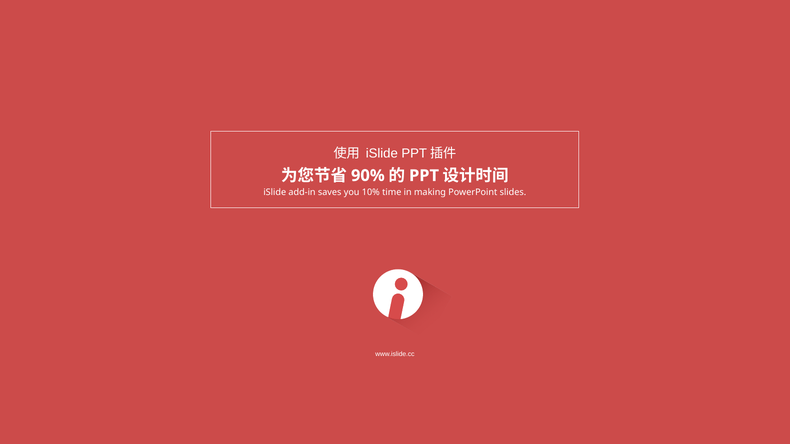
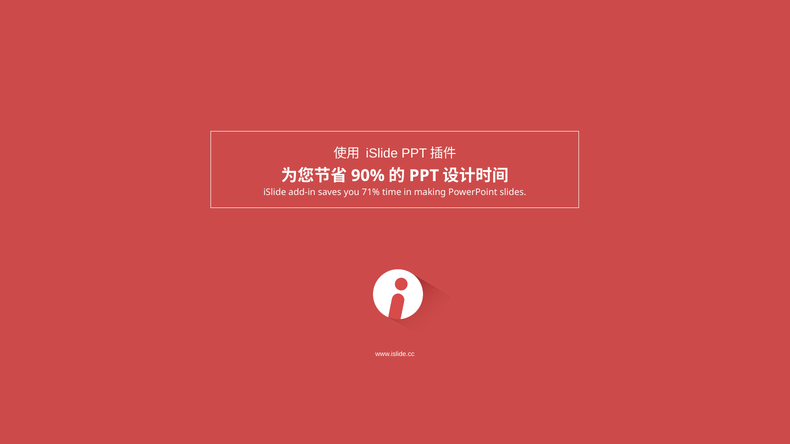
10%: 10% -> 71%
